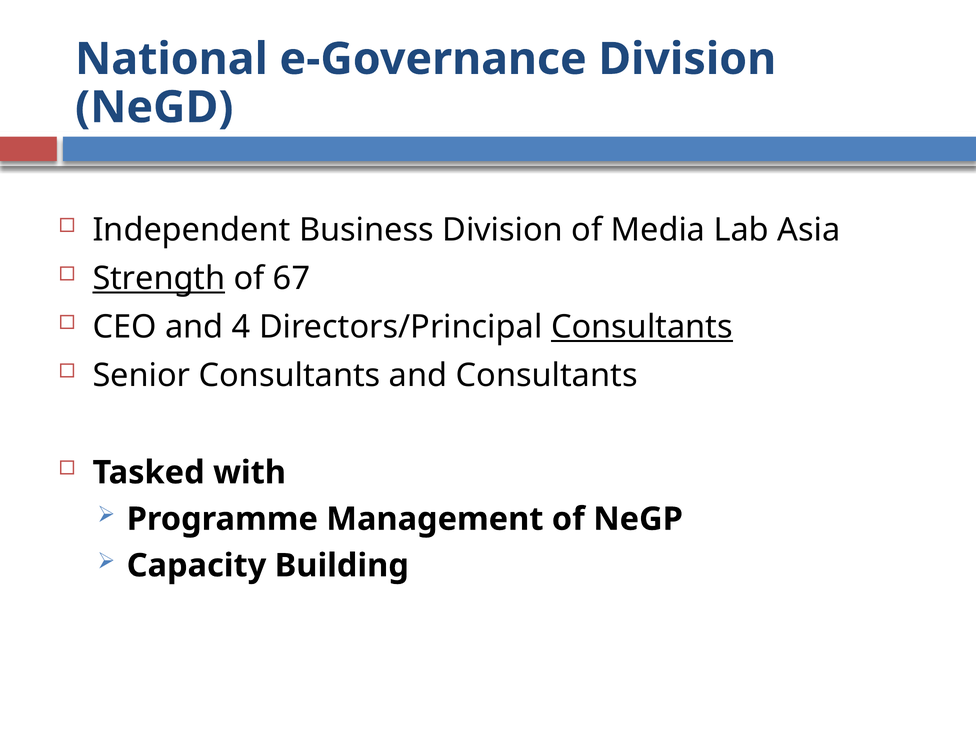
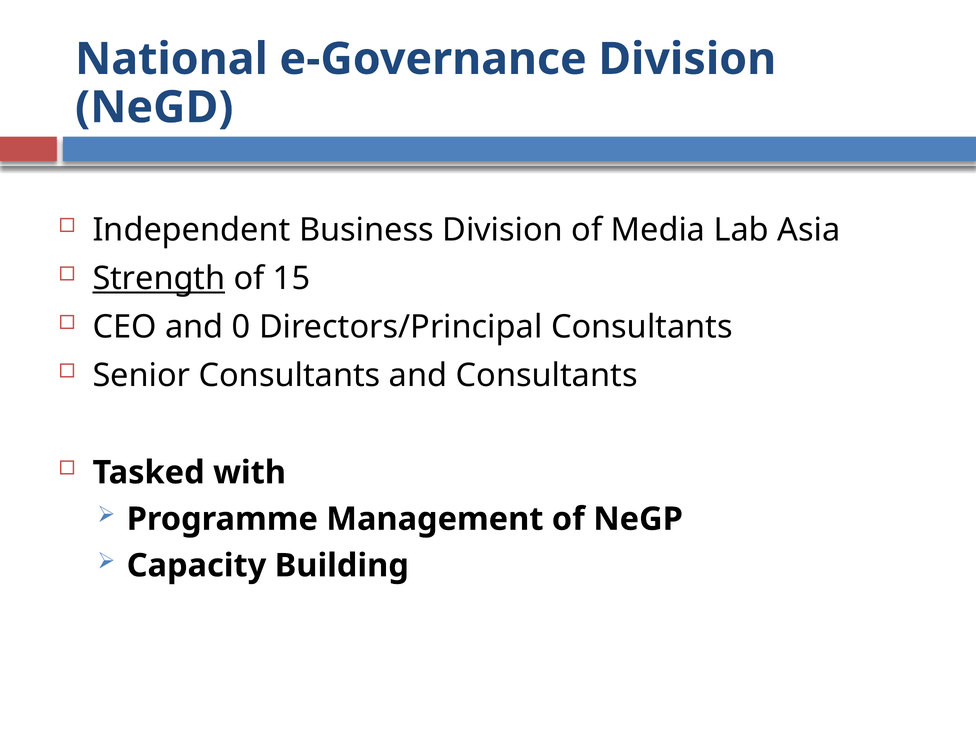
67: 67 -> 15
4: 4 -> 0
Consultants at (642, 327) underline: present -> none
